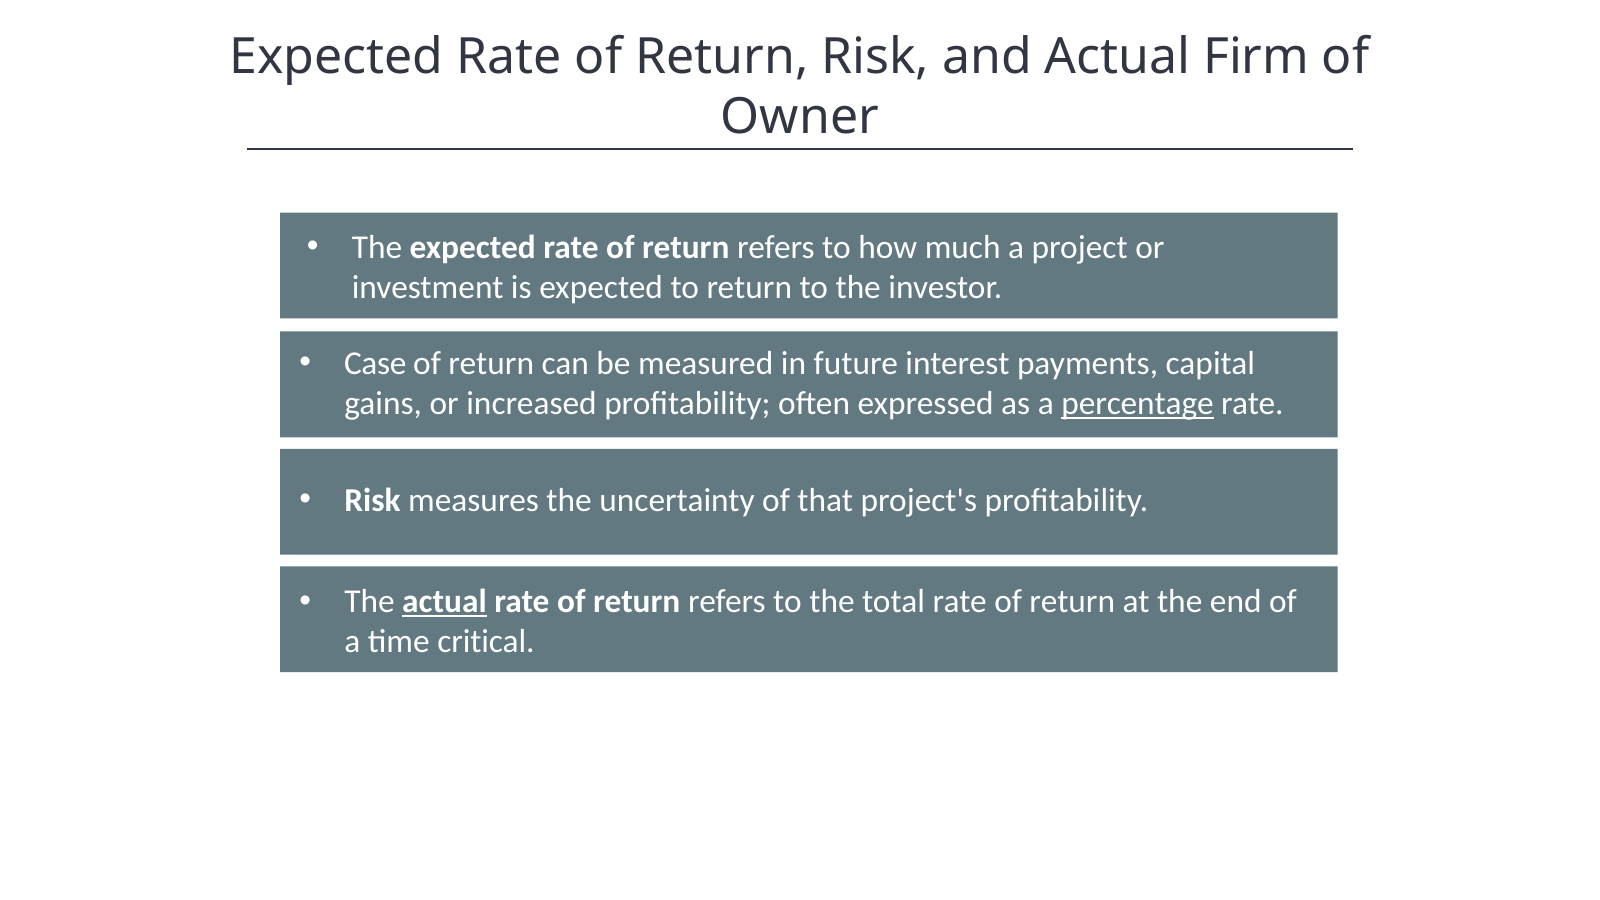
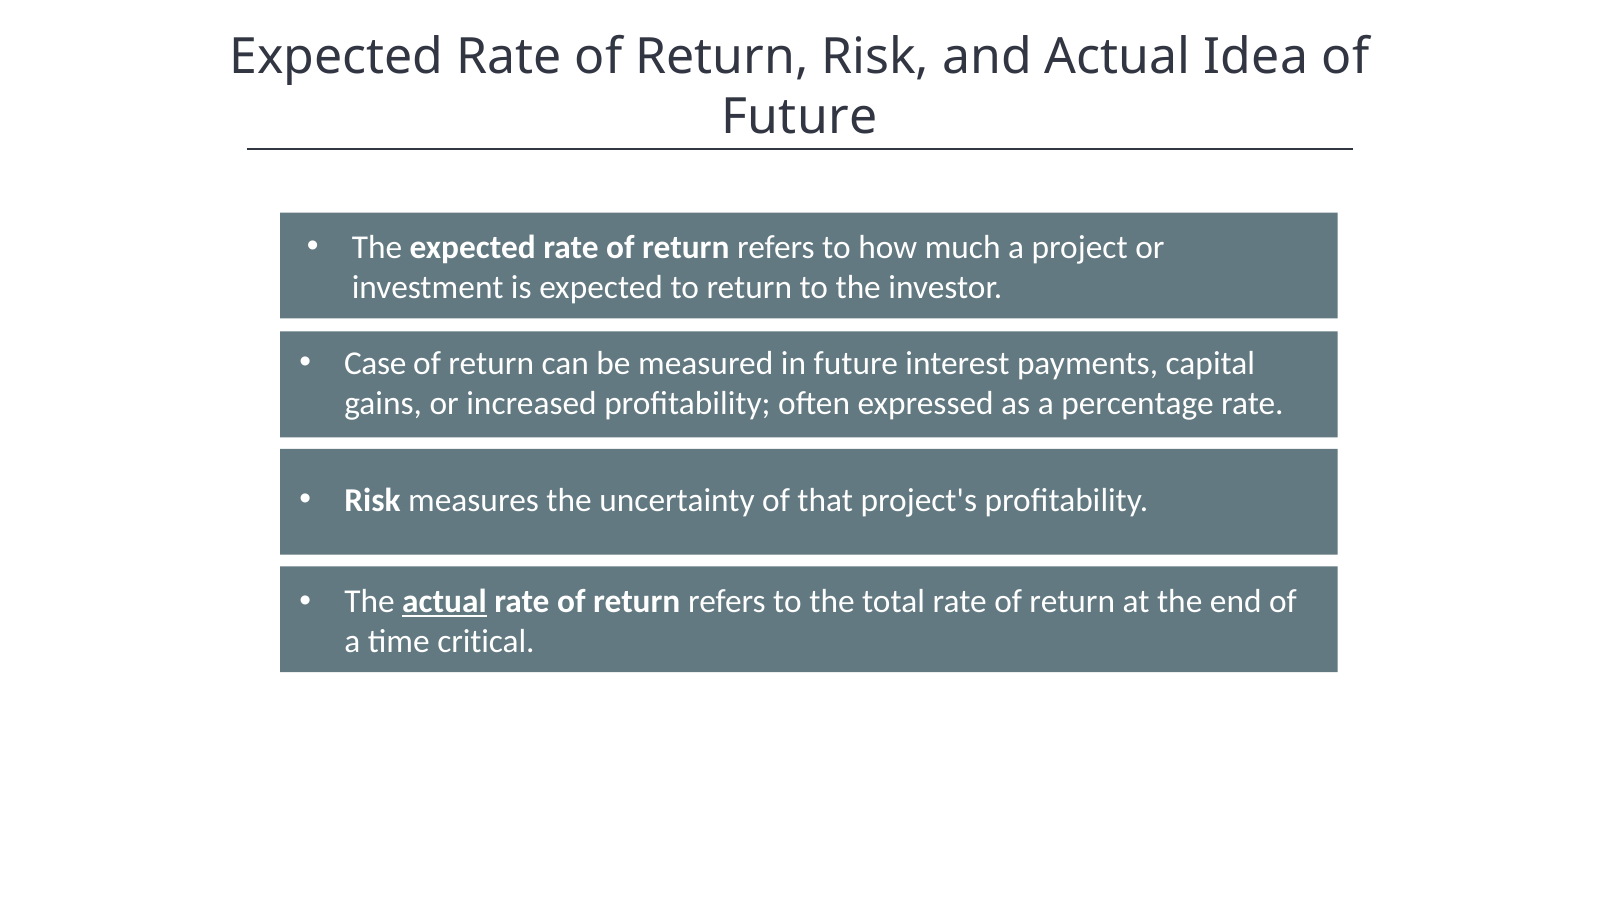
Firm: Firm -> Idea
Owner at (800, 117): Owner -> Future
percentage underline: present -> none
